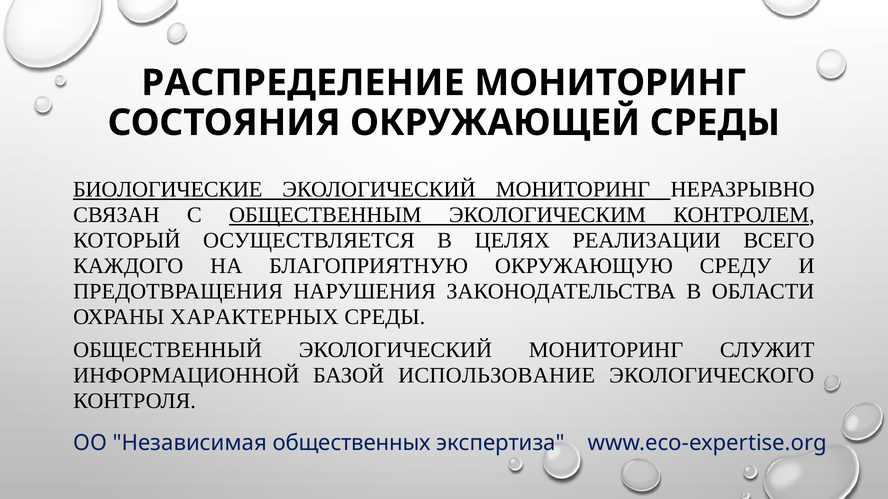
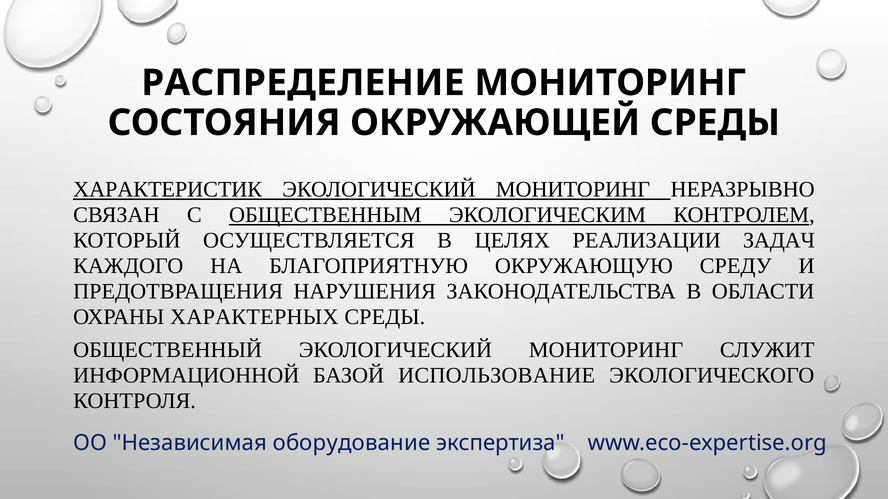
БИОЛОГИЧЕСКИЕ: БИОЛОГИЧЕСКИЕ -> ХАРАКТЕРИСТИК
ВСЕГО: ВСЕГО -> ЗАДАЧ
общественных: общественных -> оборудование
